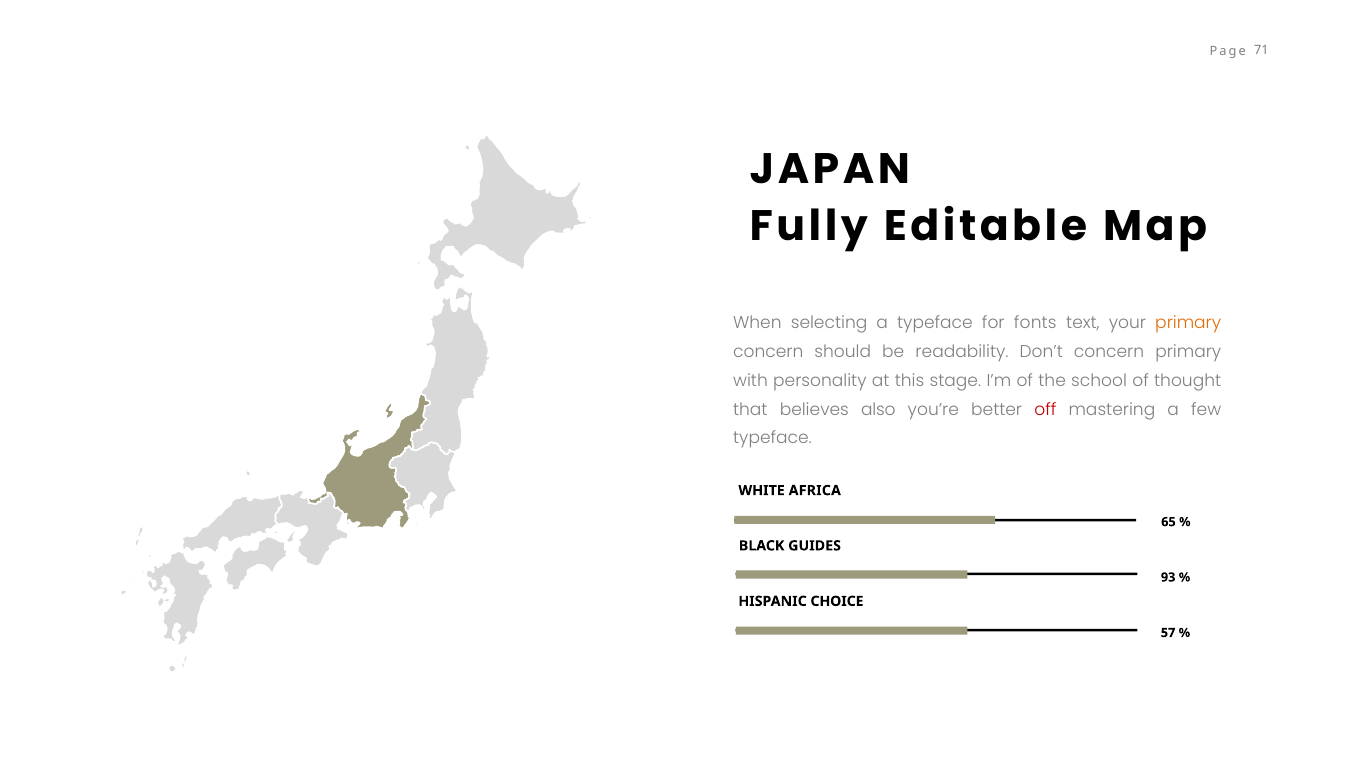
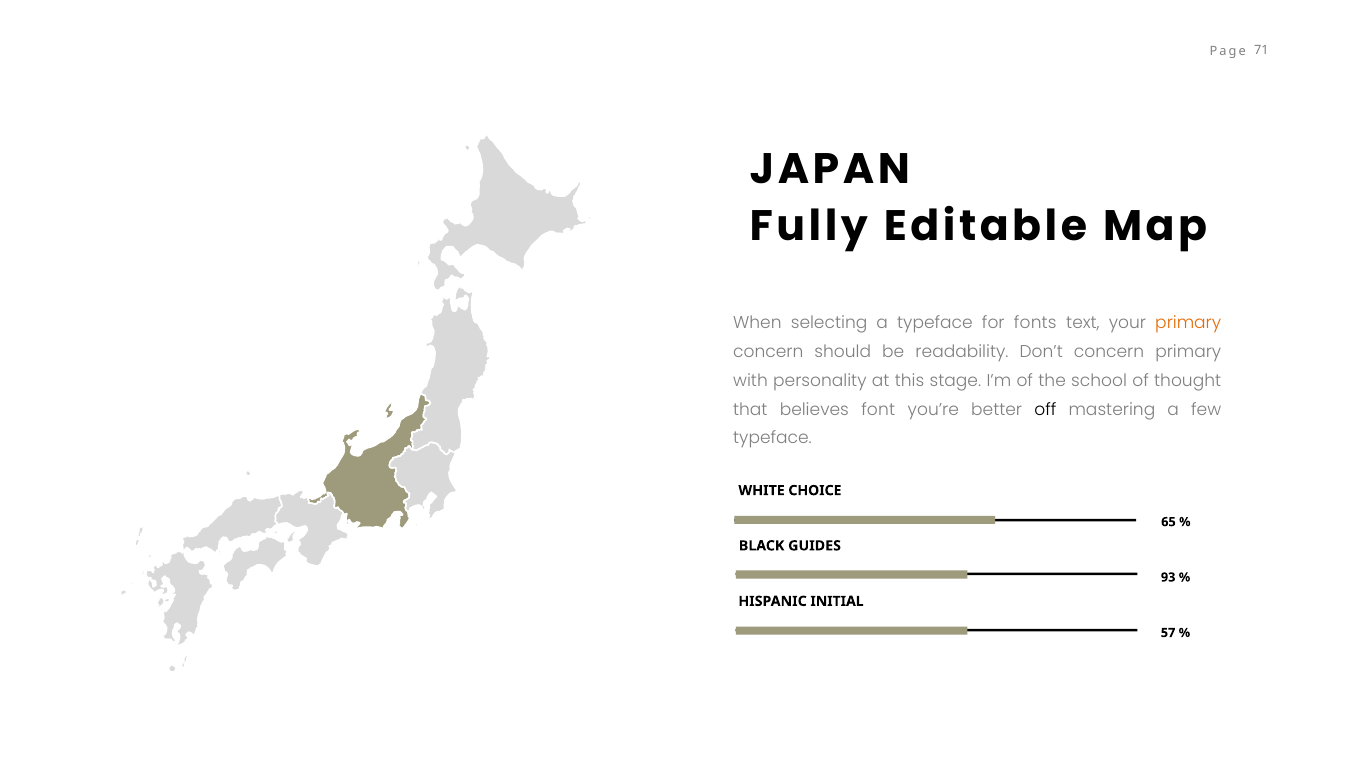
also: also -> font
off colour: red -> black
AFRICA: AFRICA -> CHOICE
CHOICE: CHOICE -> INITIAL
